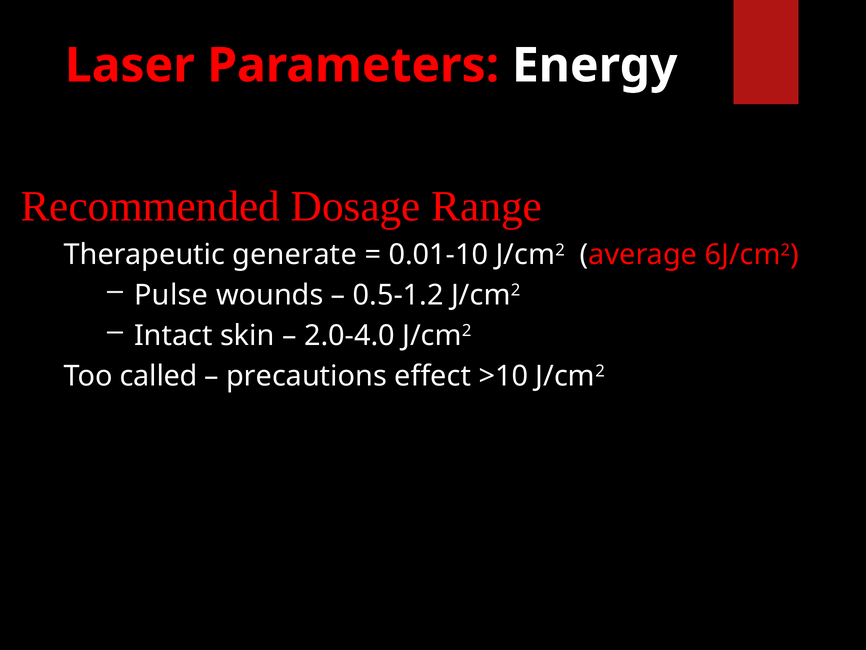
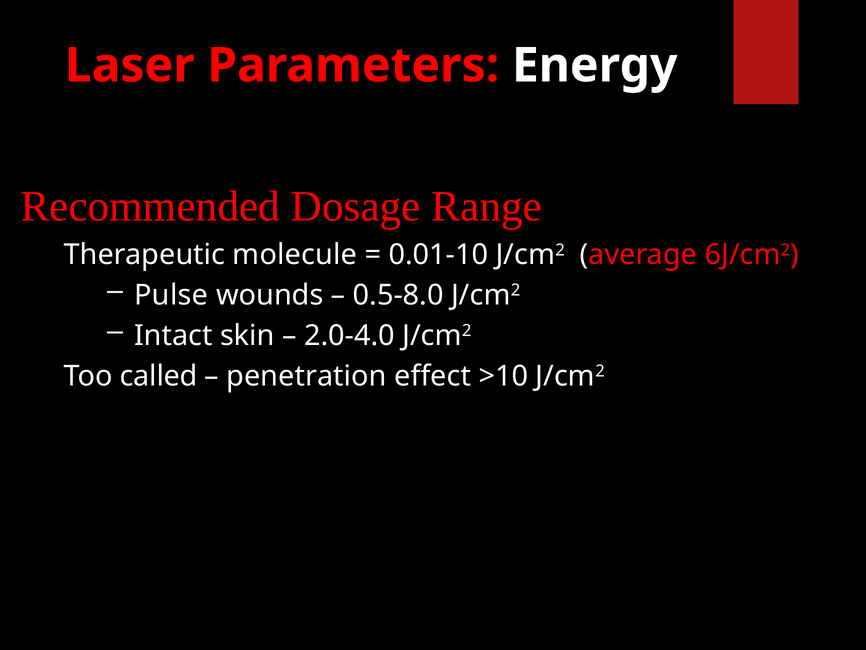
generate: generate -> molecule
0.5-1.2: 0.5-1.2 -> 0.5-8.0
precautions: precautions -> penetration
